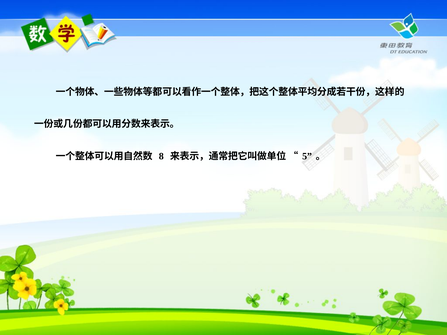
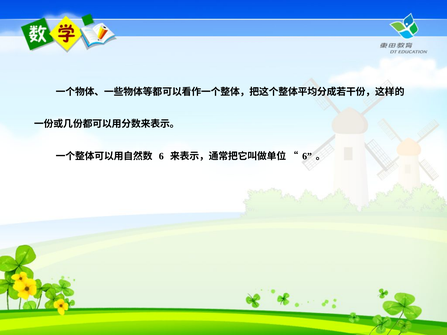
8 at (161, 156): 8 -> 6
5 at (307, 156): 5 -> 6
